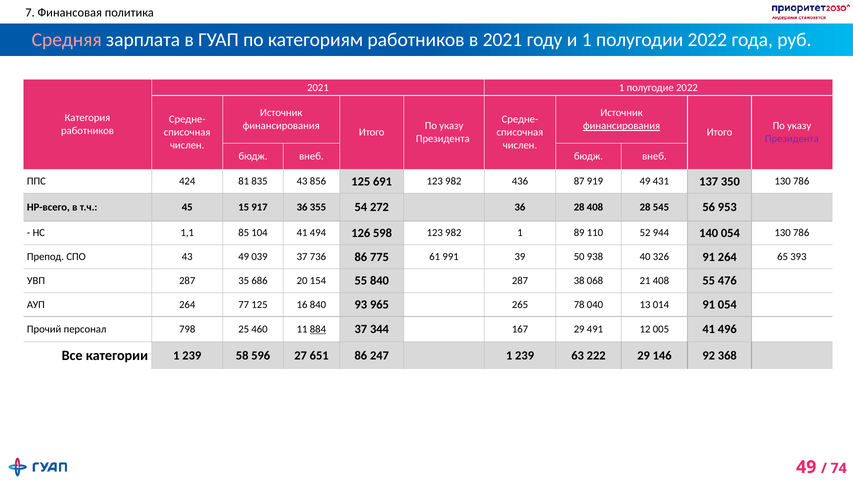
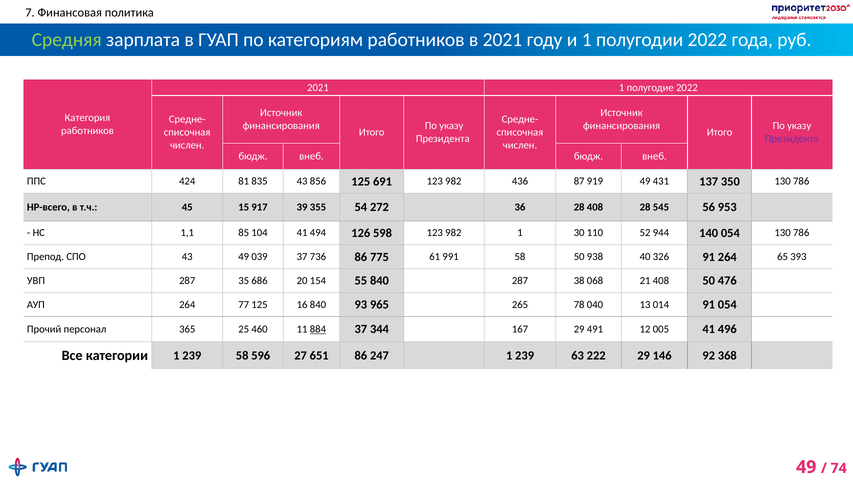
Средняя colour: pink -> light green
финансирования at (622, 126) underline: present -> none
917 36: 36 -> 39
89: 89 -> 30
991 39: 39 -> 58
408 55: 55 -> 50
798: 798 -> 365
